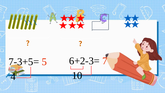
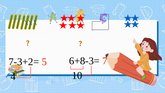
7-3+5=: 7-3+5= -> 7-3+2=
6+2-3=: 6+2-3= -> 6+8-3=
